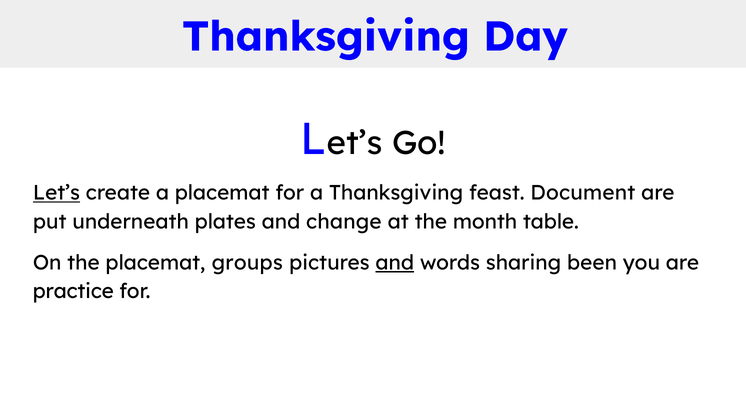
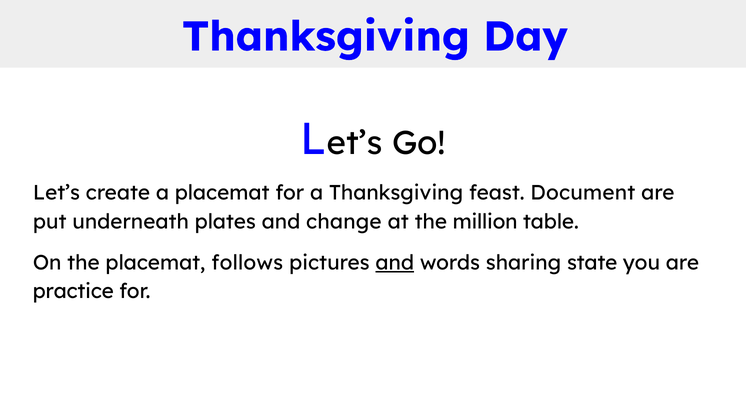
Let’s underline: present -> none
month: month -> million
groups: groups -> follows
been: been -> state
